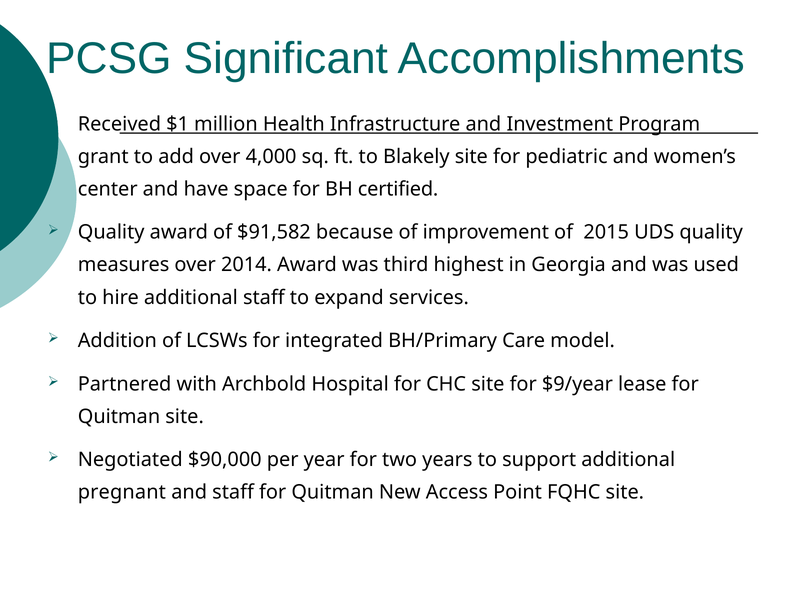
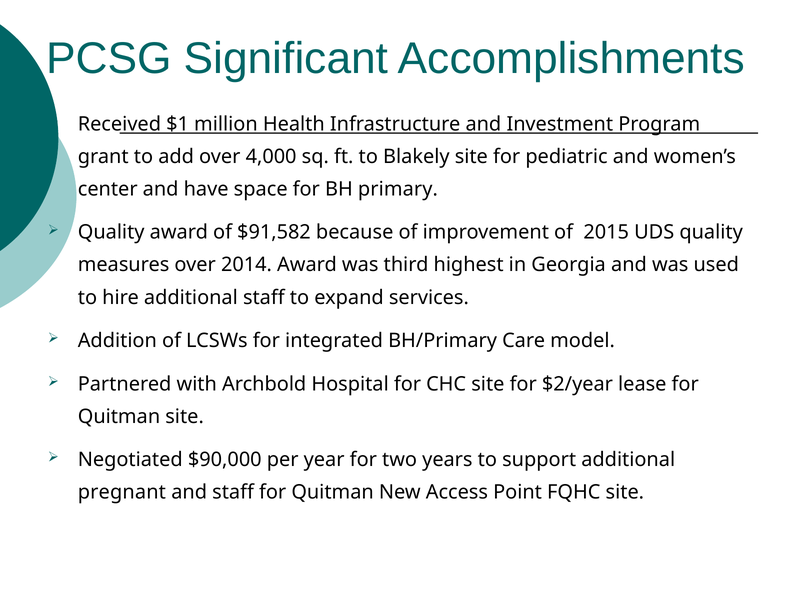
certified: certified -> primary
$9/year: $9/year -> $2/year
